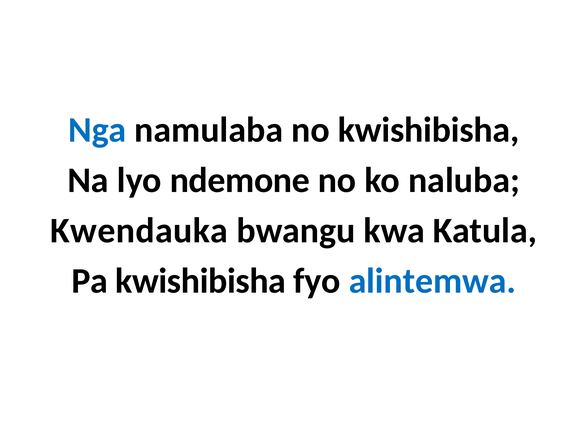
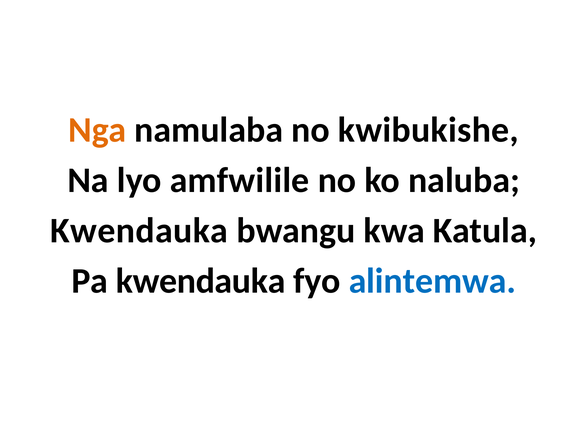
Nga colour: blue -> orange
no kwishibisha: kwishibisha -> kwibukishe
ndemone: ndemone -> amfwilile
Pa kwishibisha: kwishibisha -> kwendauka
